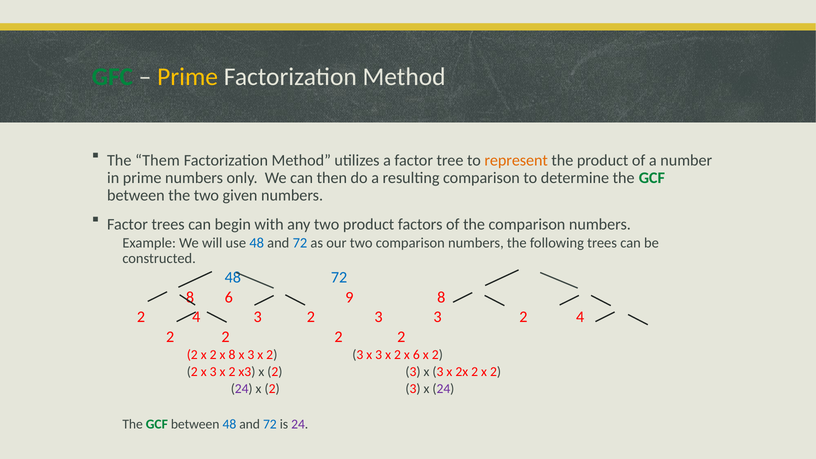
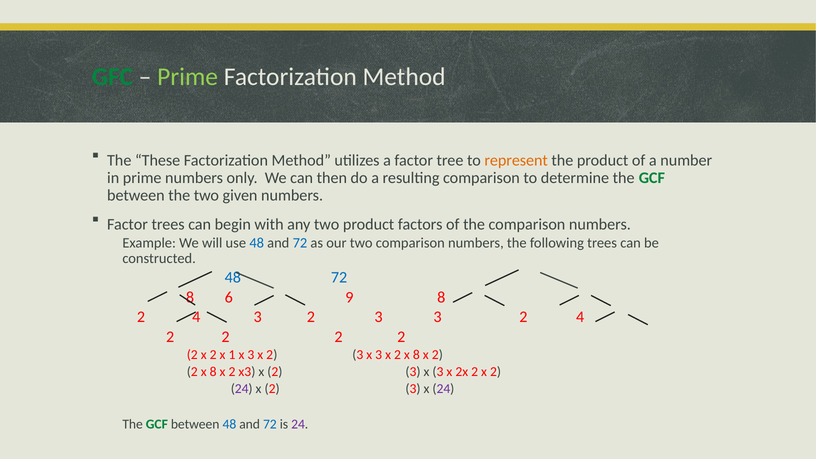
Prime at (188, 77) colour: yellow -> light green
Them: Them -> These
x 8: 8 -> 1
x 2 x 6: 6 -> 8
3 at (213, 372): 3 -> 8
